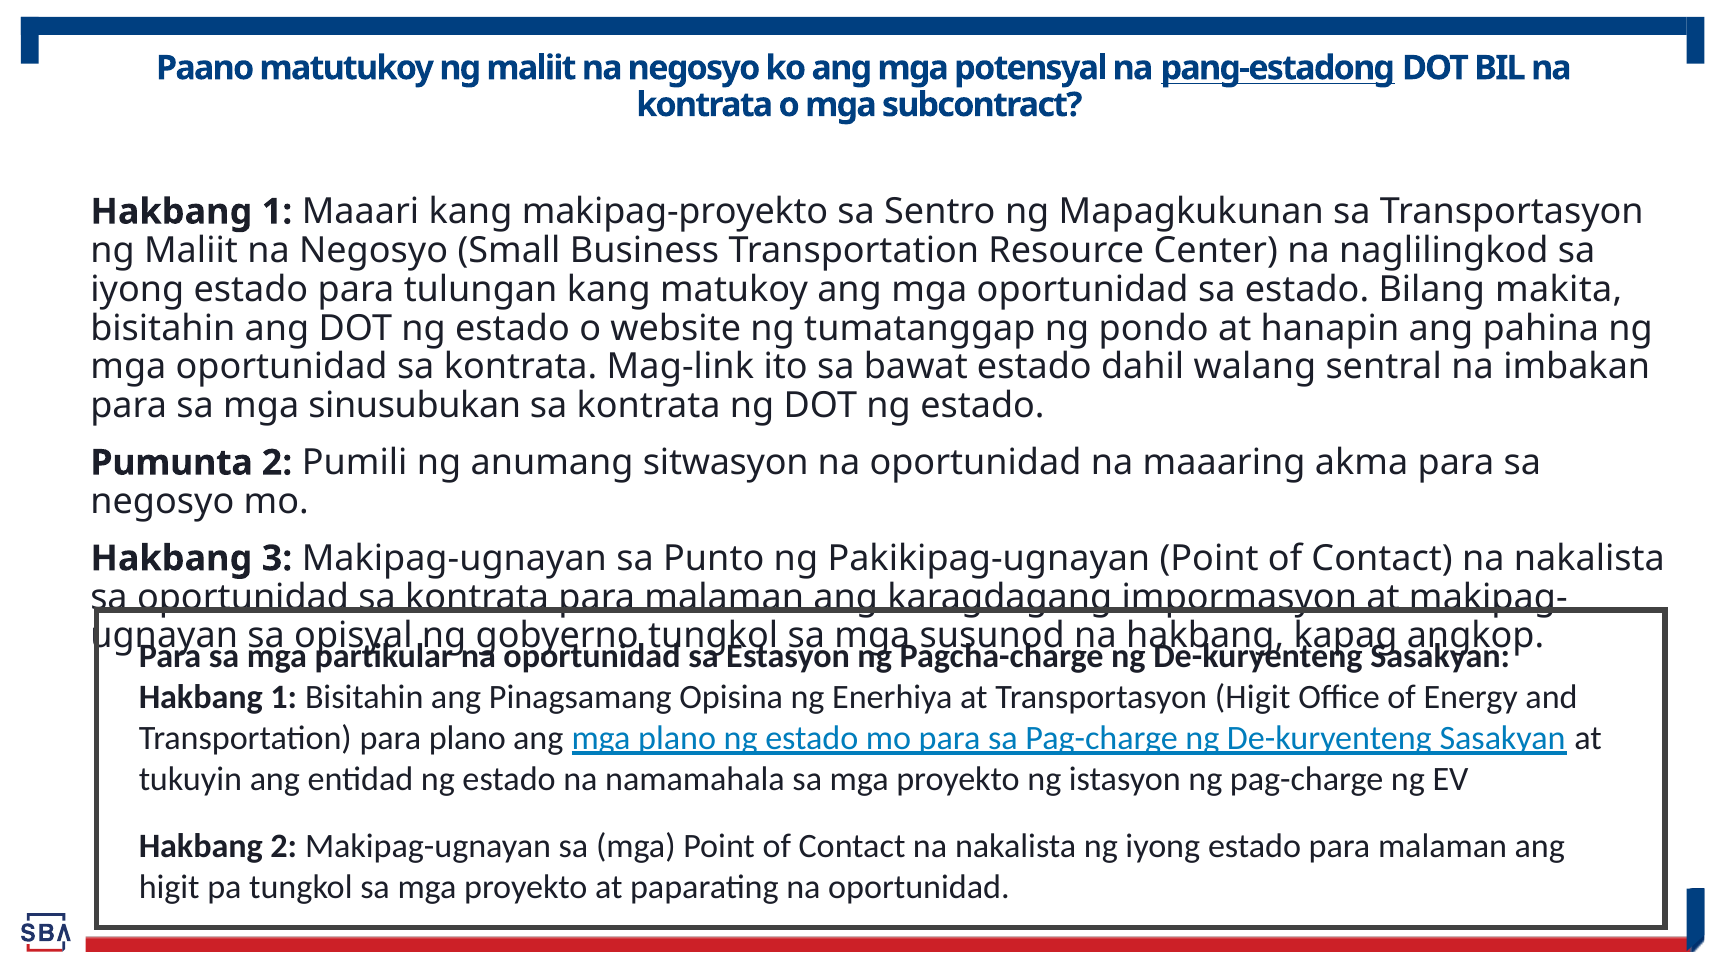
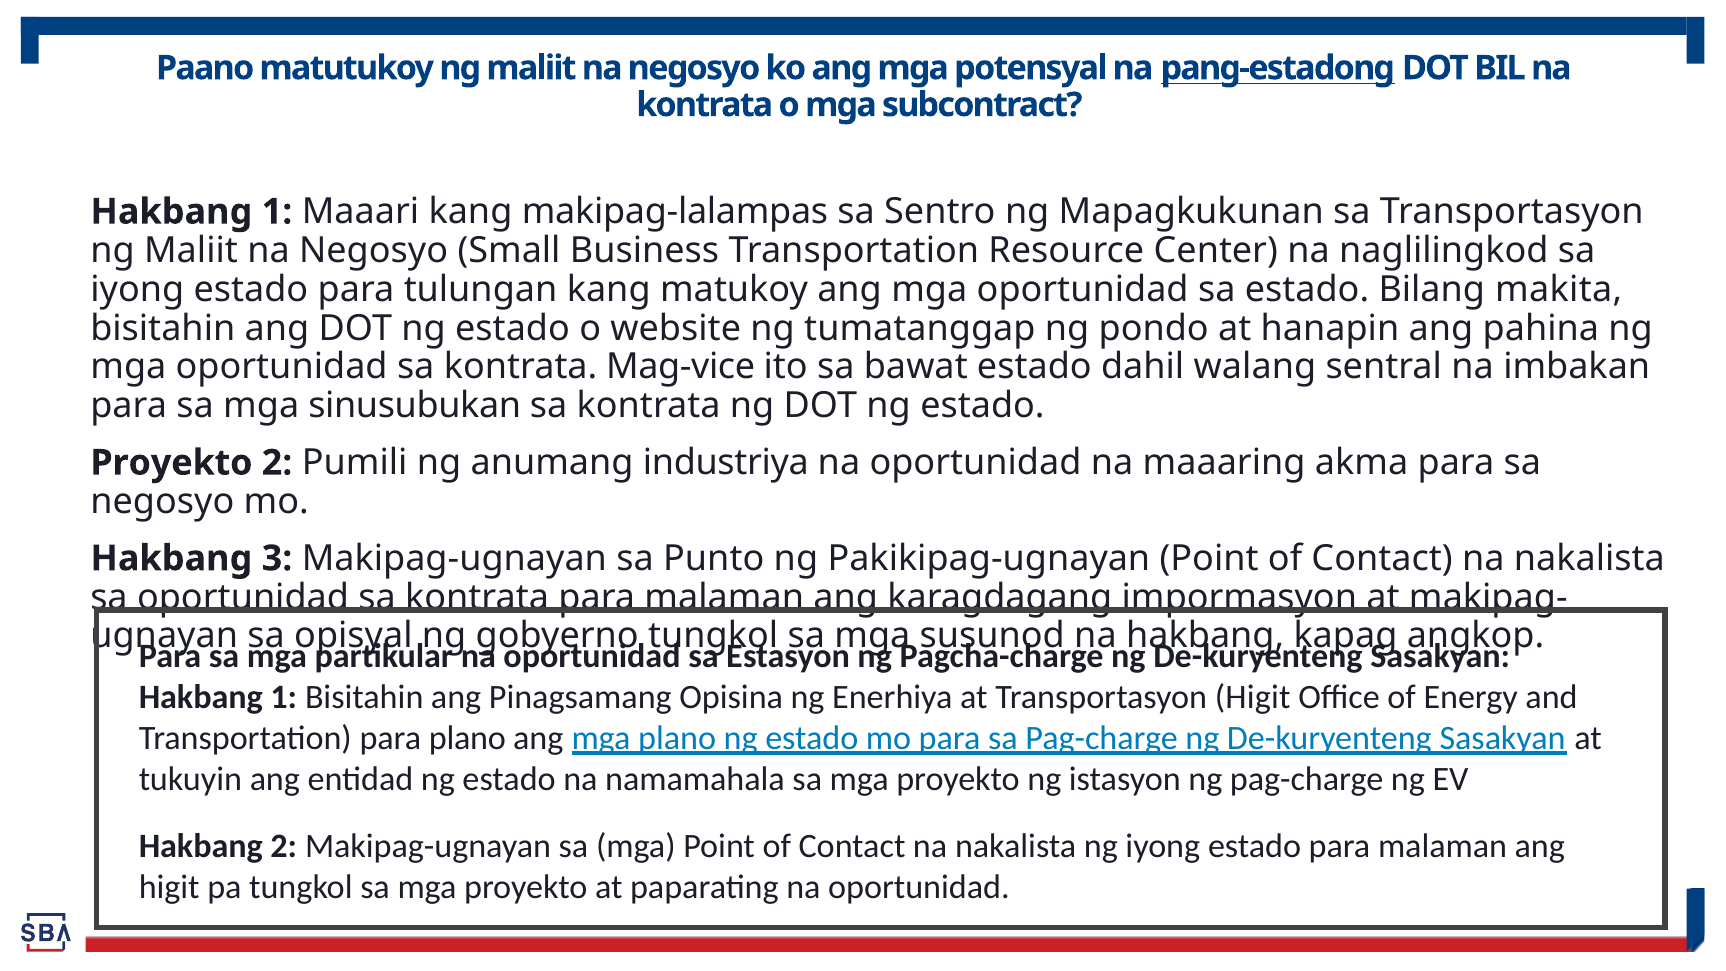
makipag-proyekto: makipag-proyekto -> makipag-lalampas
Mag-link: Mag-link -> Mag-vice
Pumunta at (172, 463): Pumunta -> Proyekto
sitwasyon: sitwasyon -> industriya
